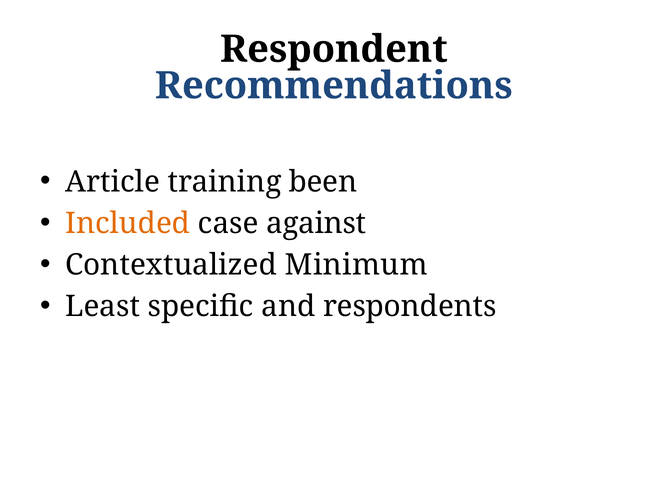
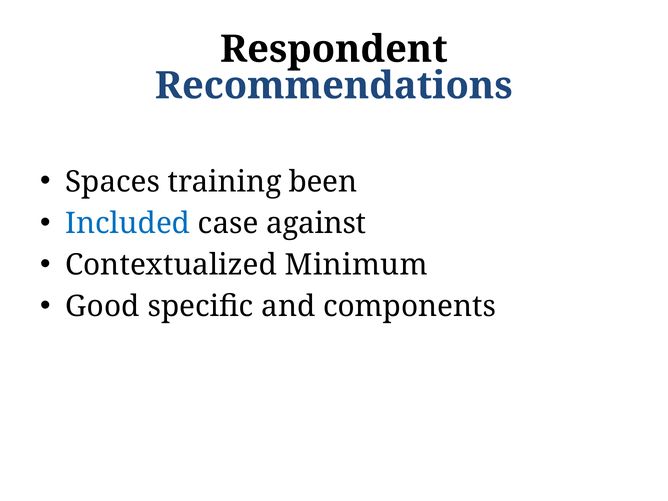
Article: Article -> Spaces
Included colour: orange -> blue
Least: Least -> Good
respondents: respondents -> components
